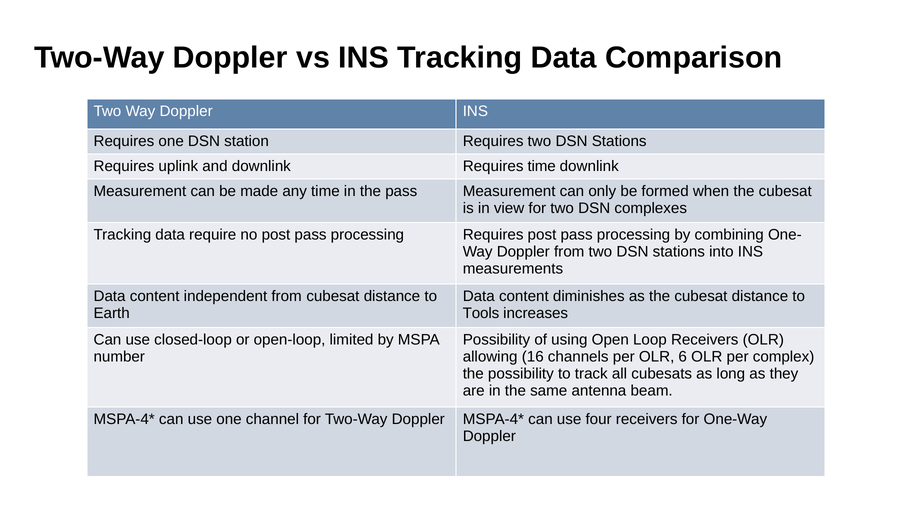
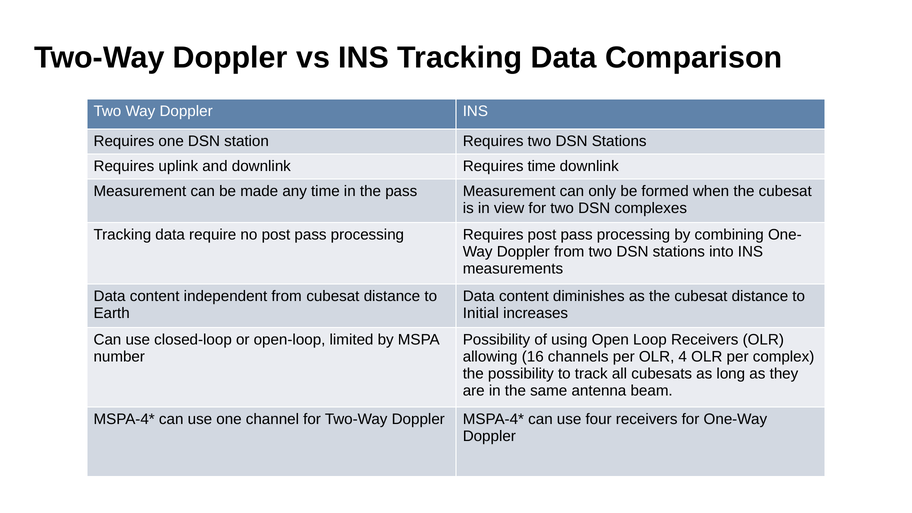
Tools: Tools -> Initial
6: 6 -> 4
